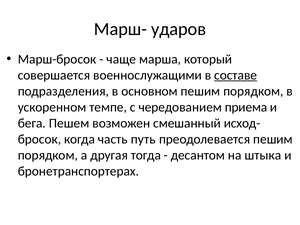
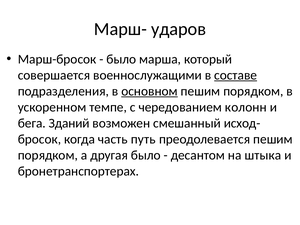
чаще at (121, 59): чаще -> было
основном underline: none -> present
приема: приема -> колонн
Пешем: Пешем -> Зданий
другая тогда: тогда -> было
